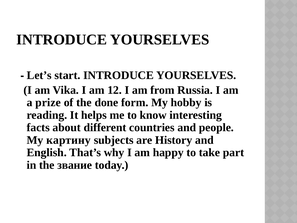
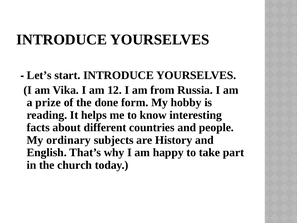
картину: картину -> ordinary
звание: звание -> church
